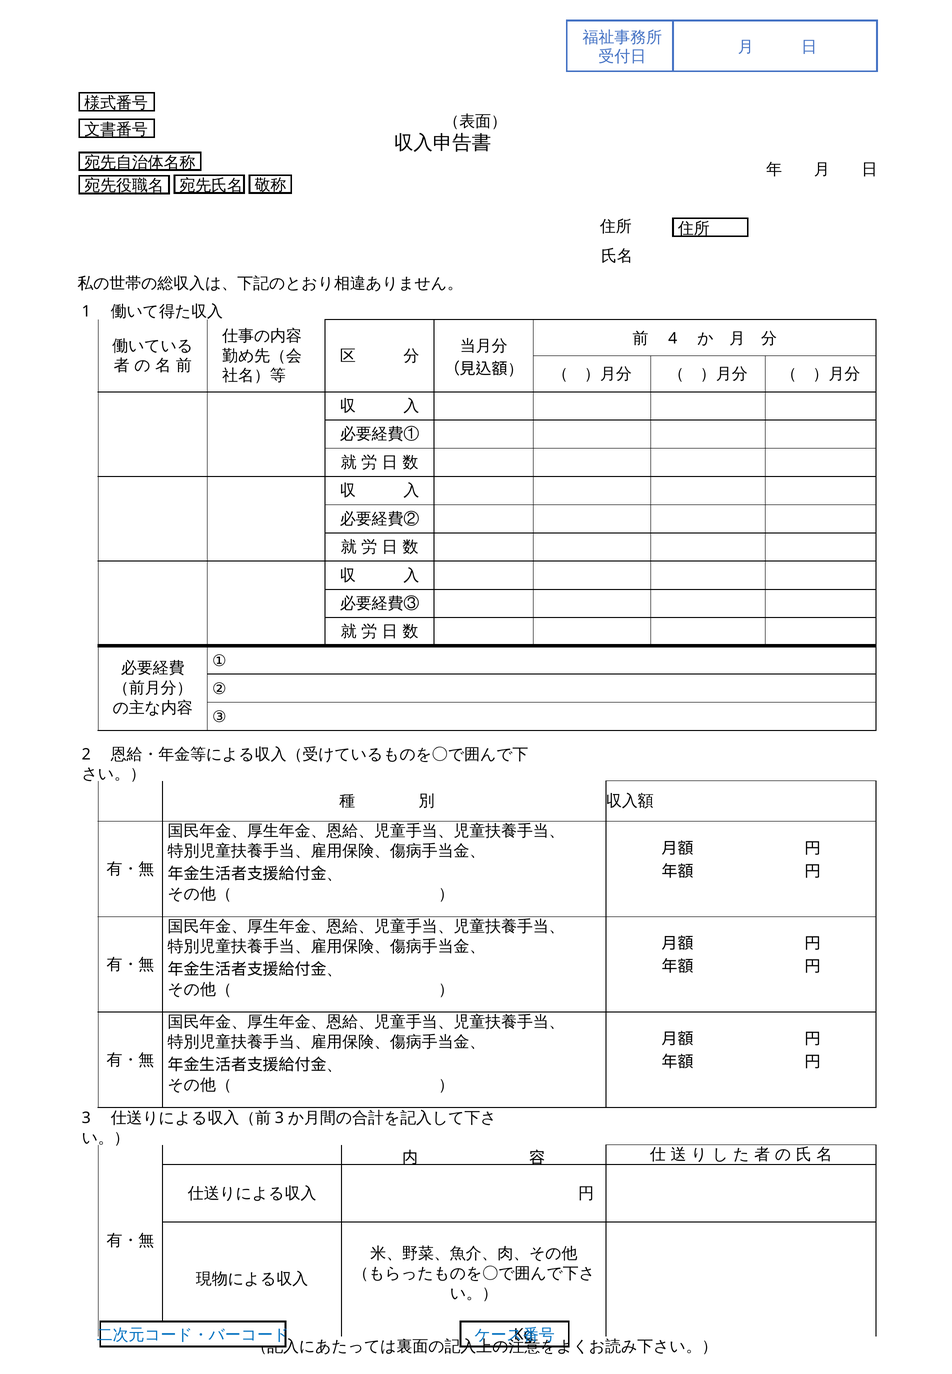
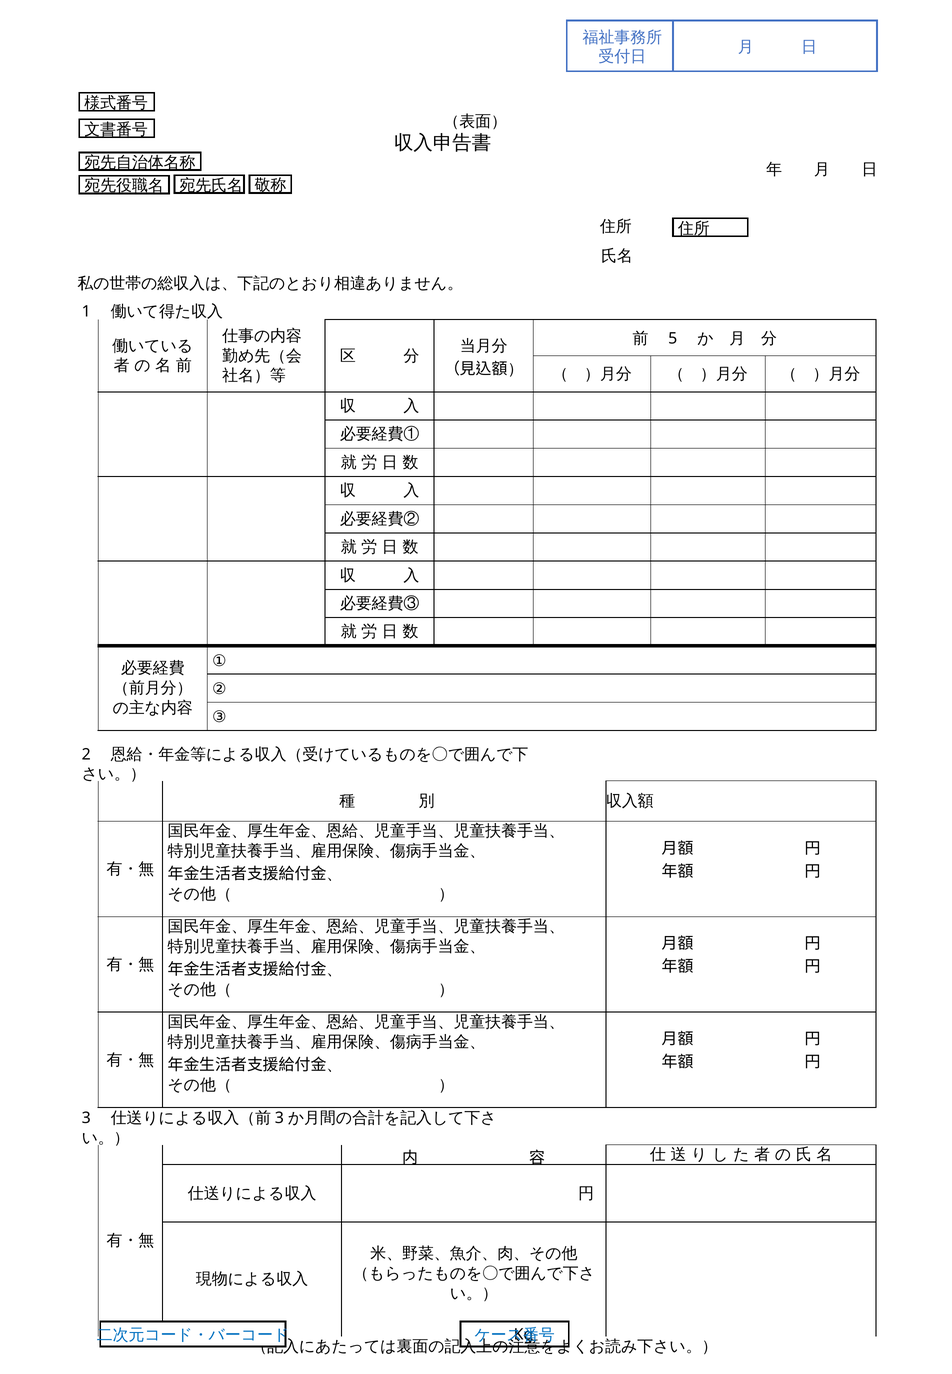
4: 4 -> 5
